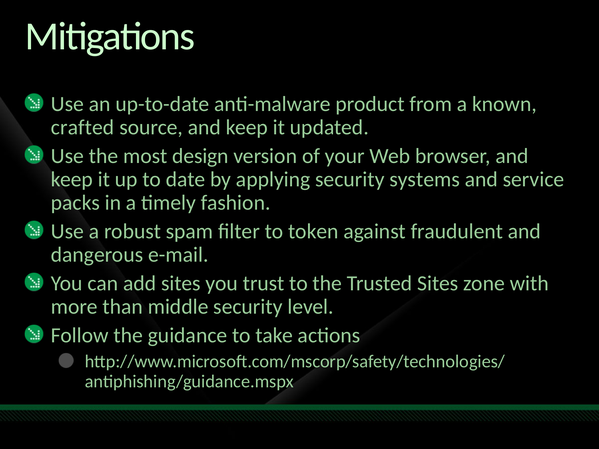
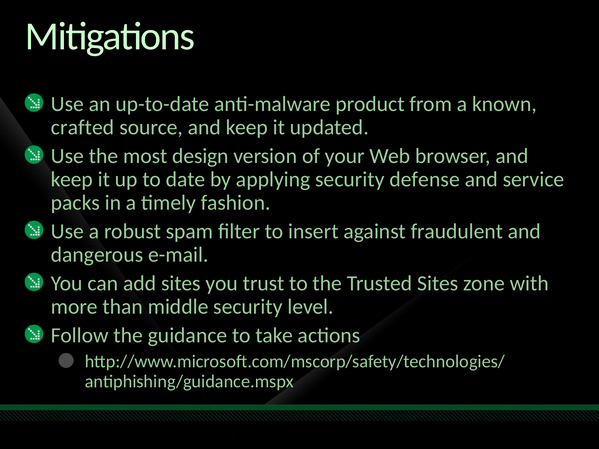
systems: systems -> defense
token: token -> insert
